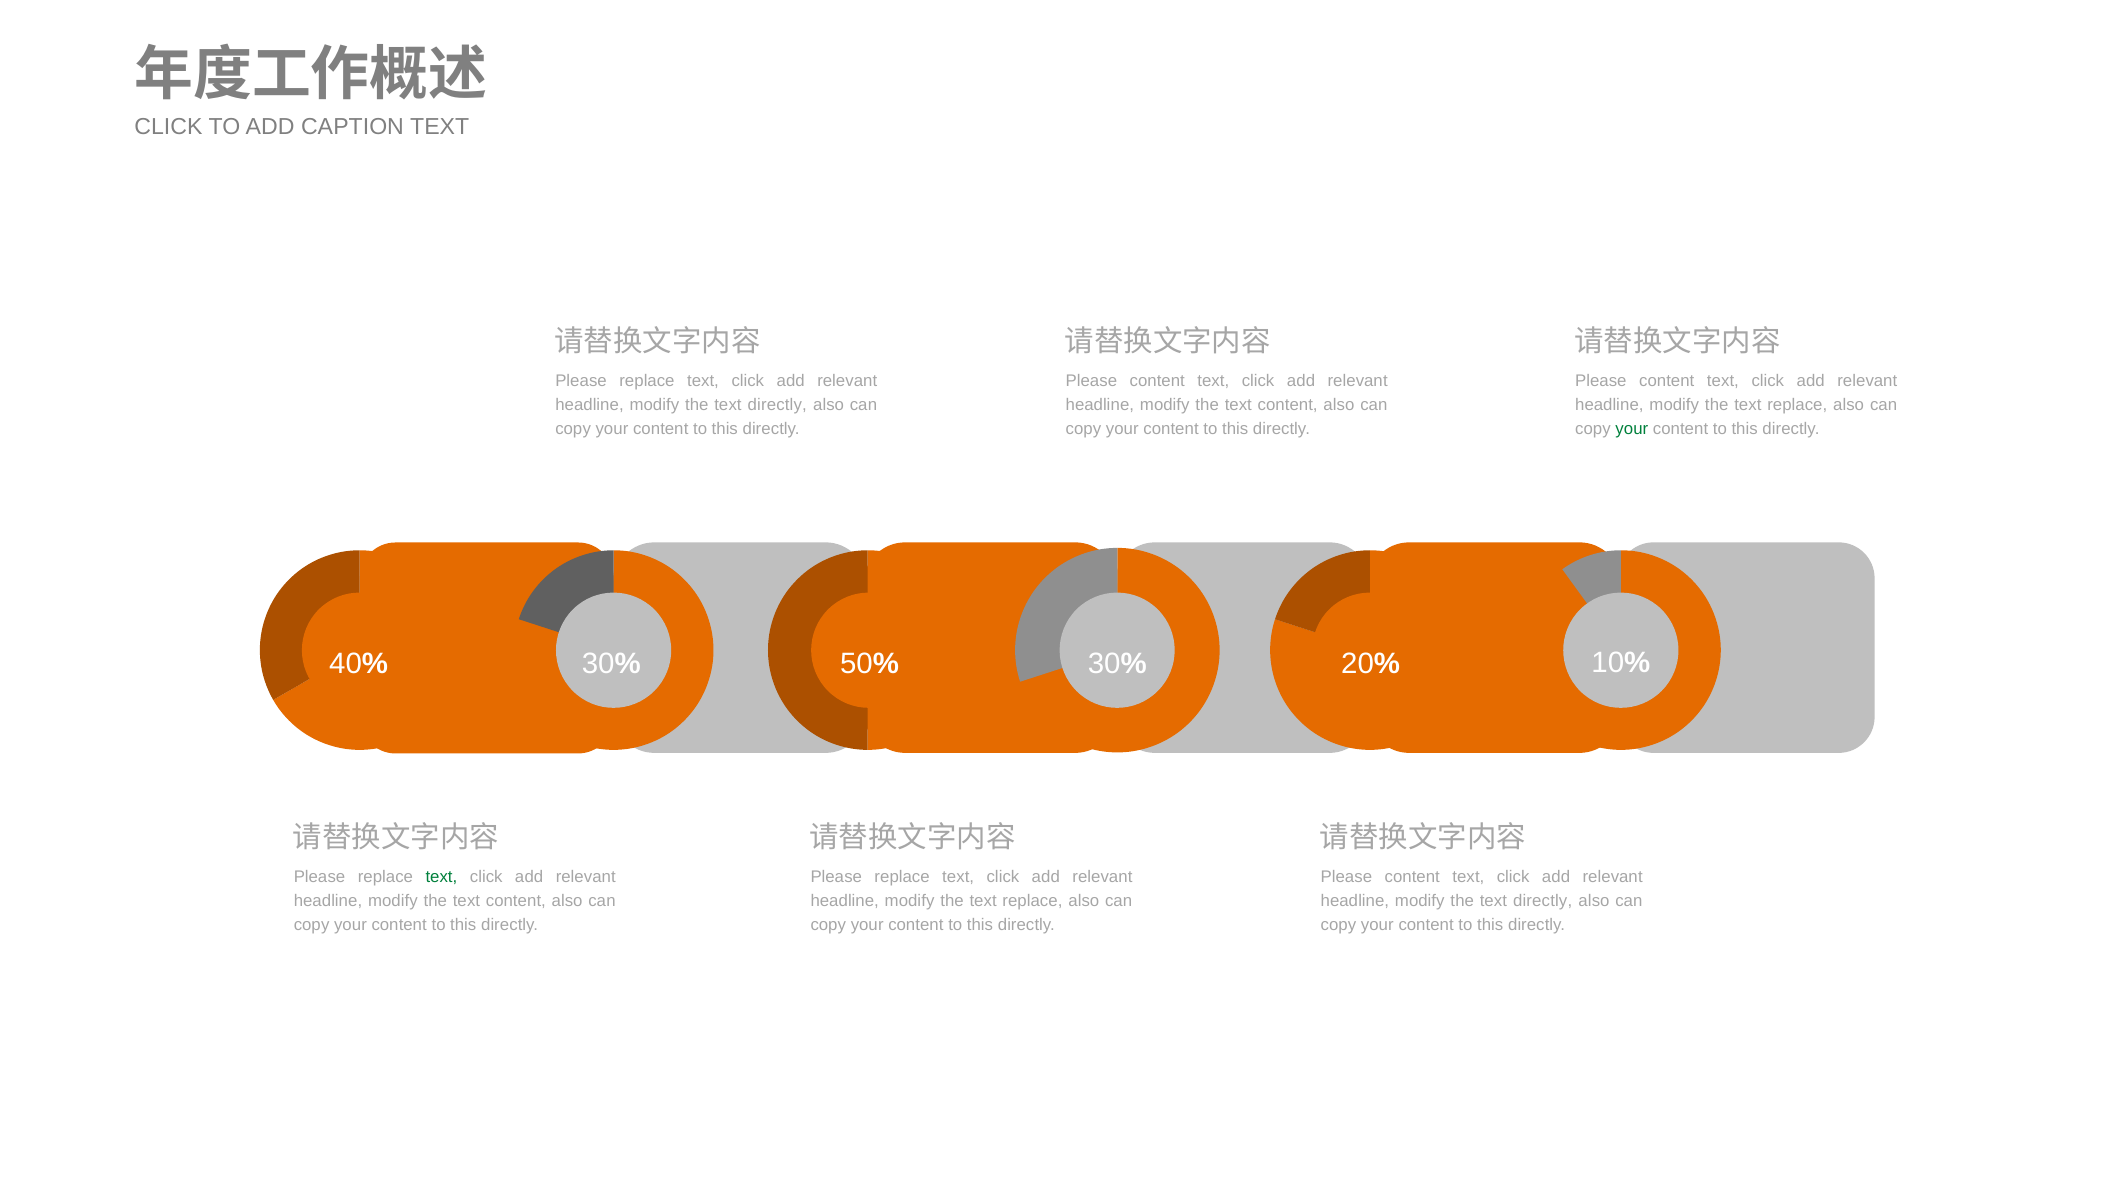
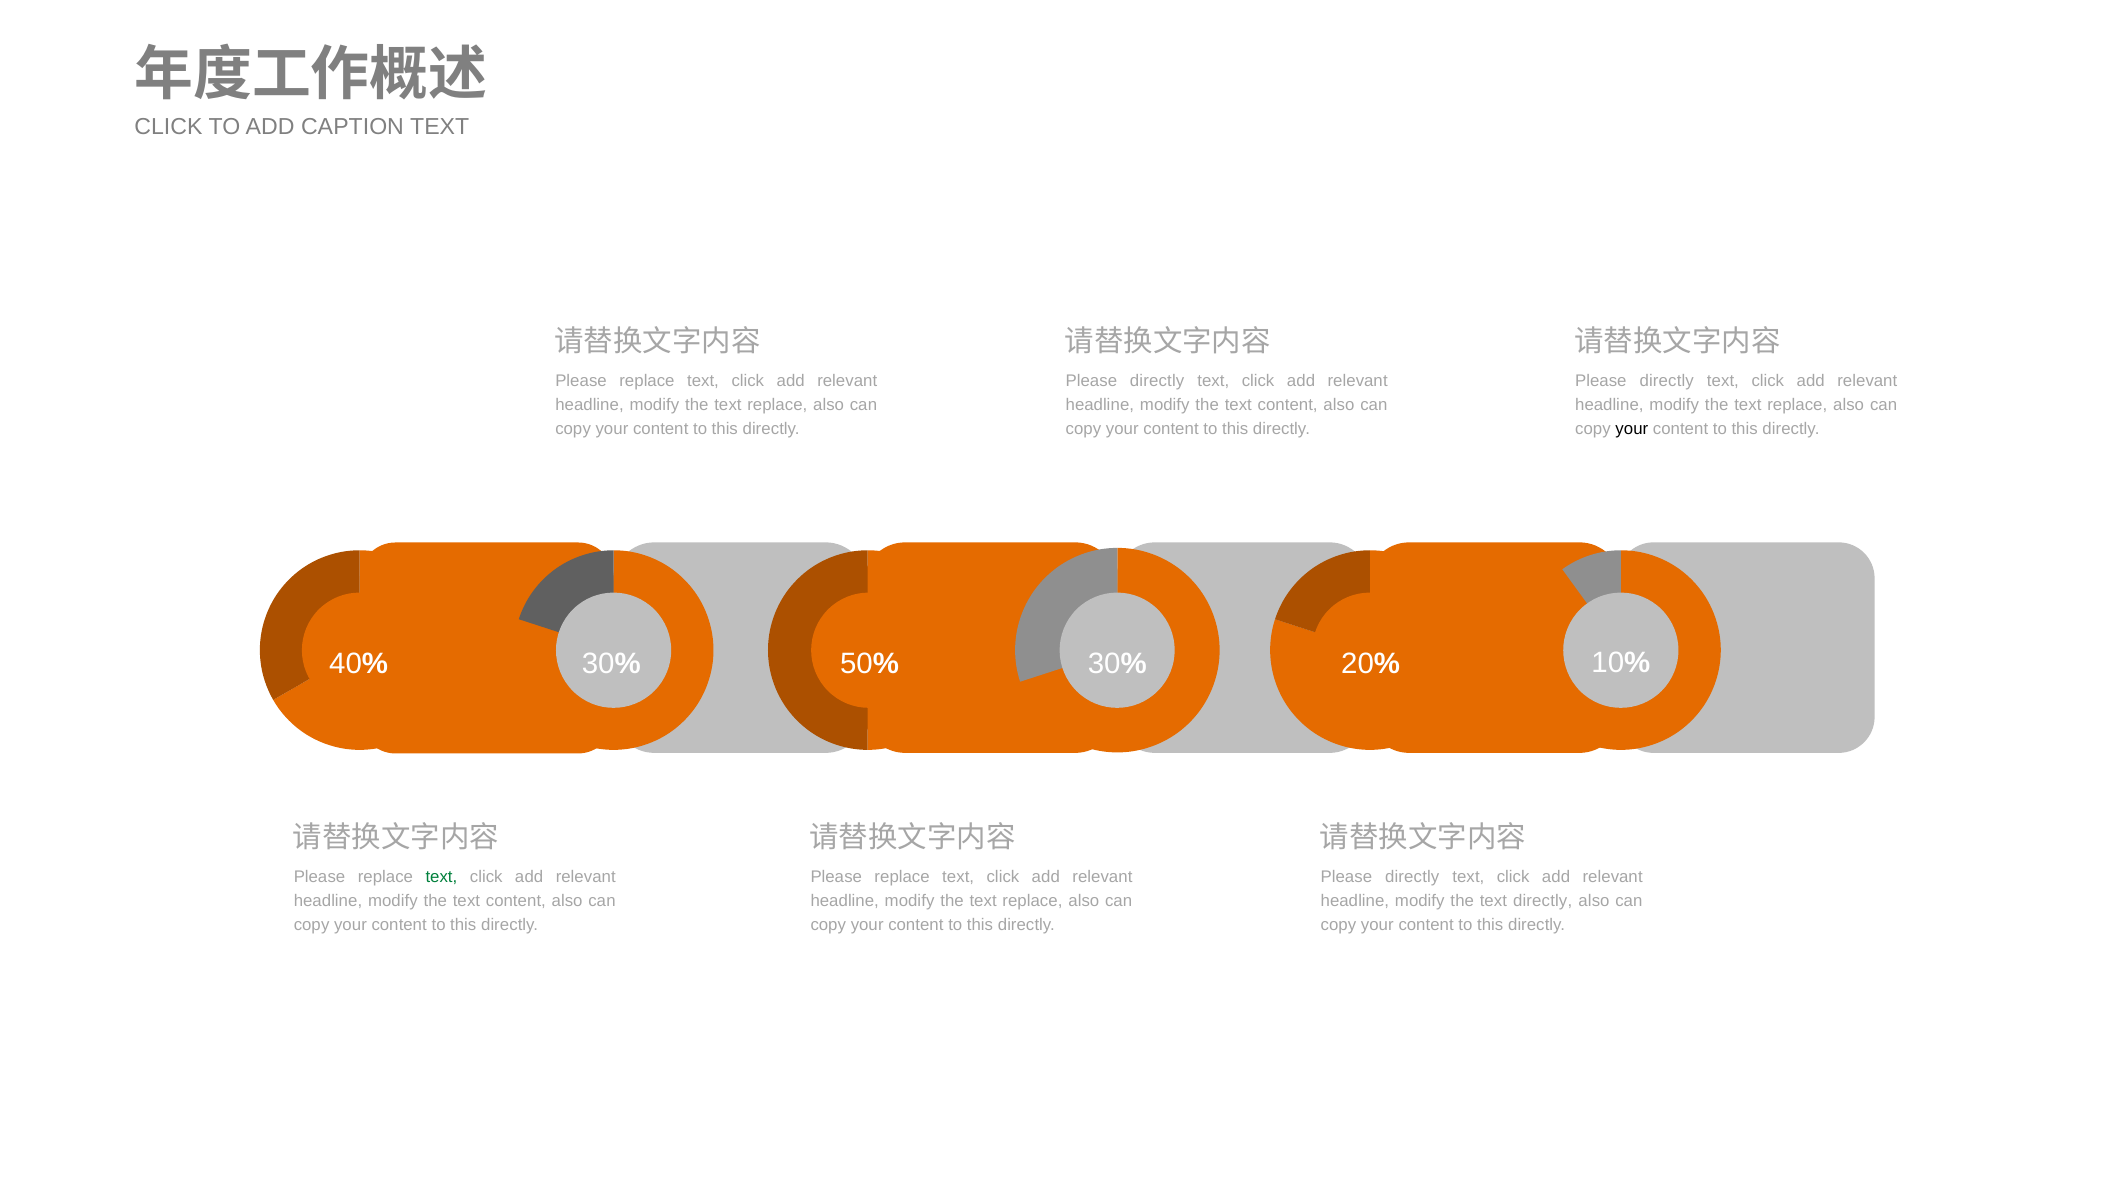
content at (1157, 381): content -> directly
content at (1667, 381): content -> directly
directly at (777, 405): directly -> replace
your at (1632, 429) colour: green -> black
content at (1412, 877): content -> directly
